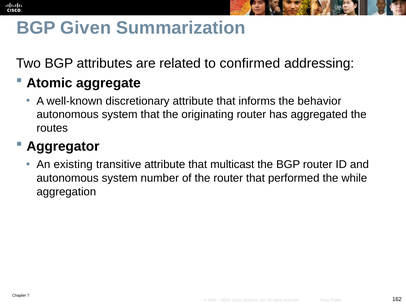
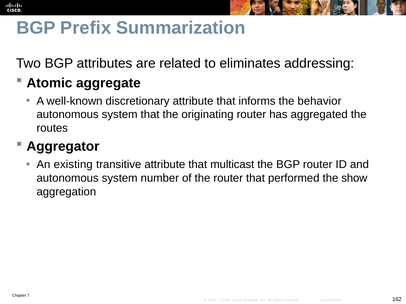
Given: Given -> Prefix
confirmed: confirmed -> eliminates
while: while -> show
